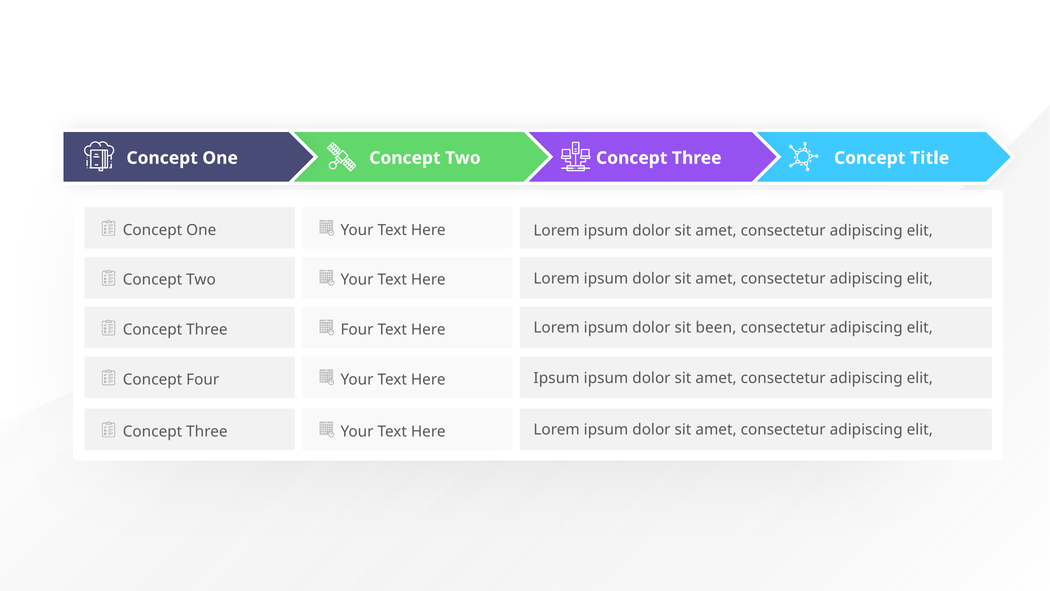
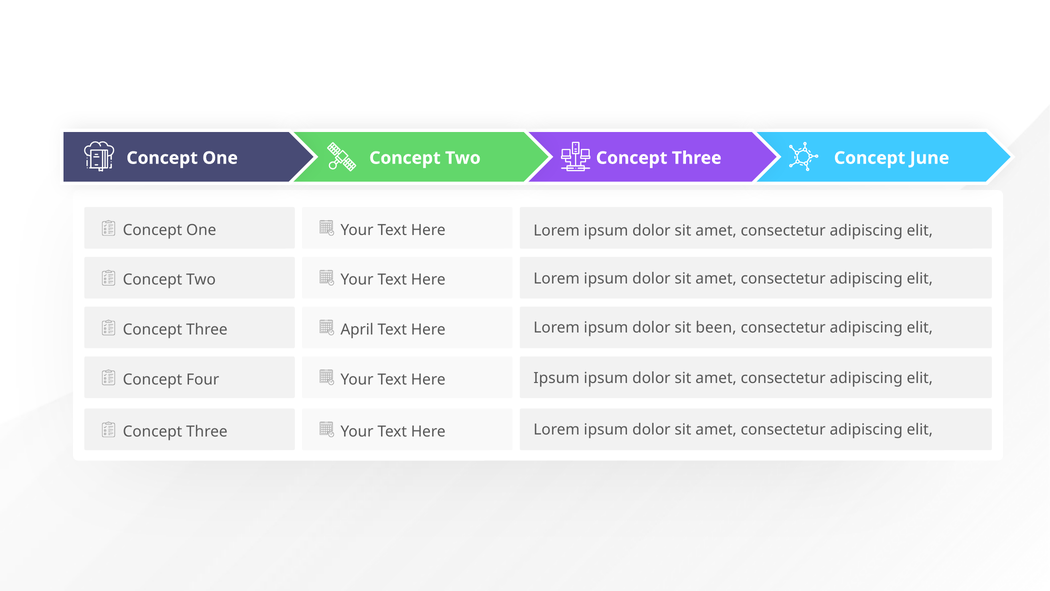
Title: Title -> June
Three Four: Four -> April
